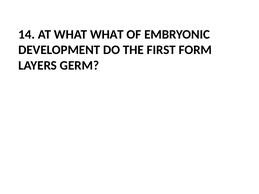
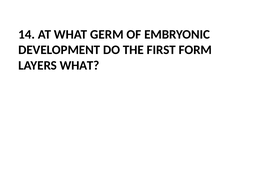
WHAT WHAT: WHAT -> GERM
LAYERS GERM: GERM -> WHAT
